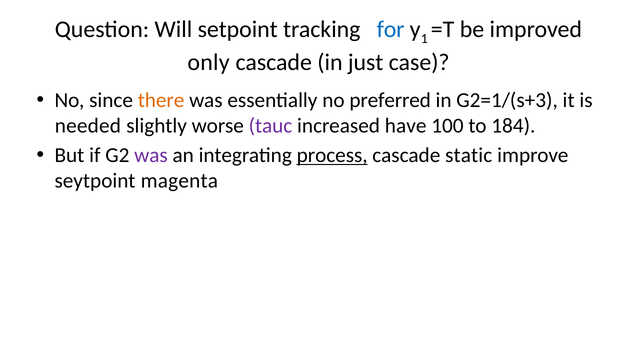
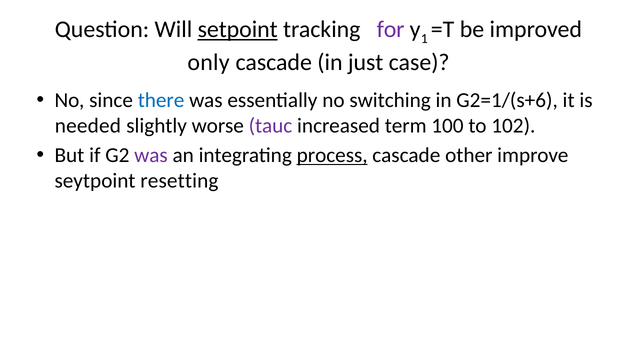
setpoint underline: none -> present
for colour: blue -> purple
there colour: orange -> blue
preferred: preferred -> switching
G2=1/(s+3: G2=1/(s+3 -> G2=1/(s+6
have: have -> term
184: 184 -> 102
static: static -> other
magenta: magenta -> resetting
